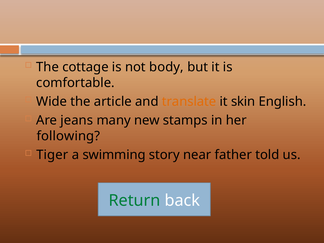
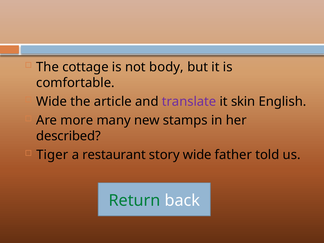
translate colour: orange -> purple
jeans: jeans -> more
following: following -> described
swimming: swimming -> restaurant
story near: near -> wide
